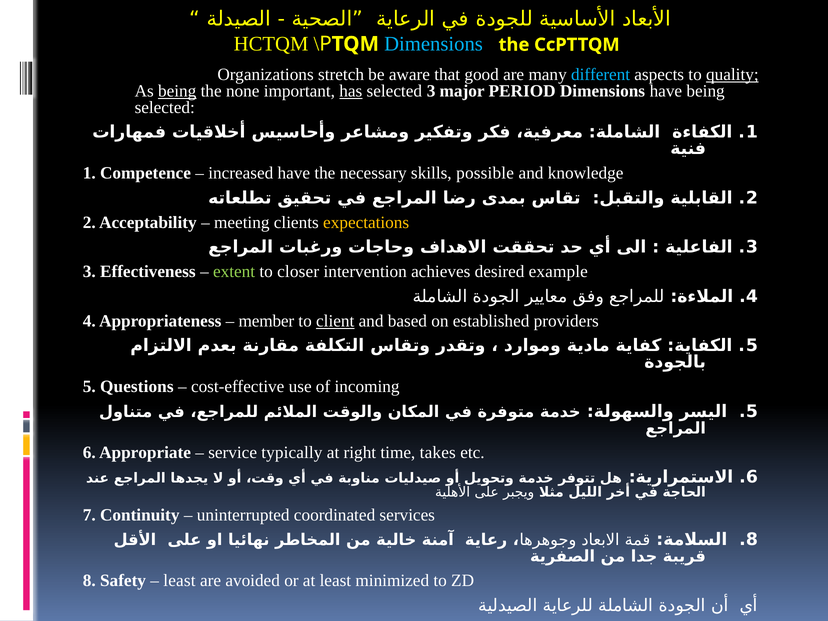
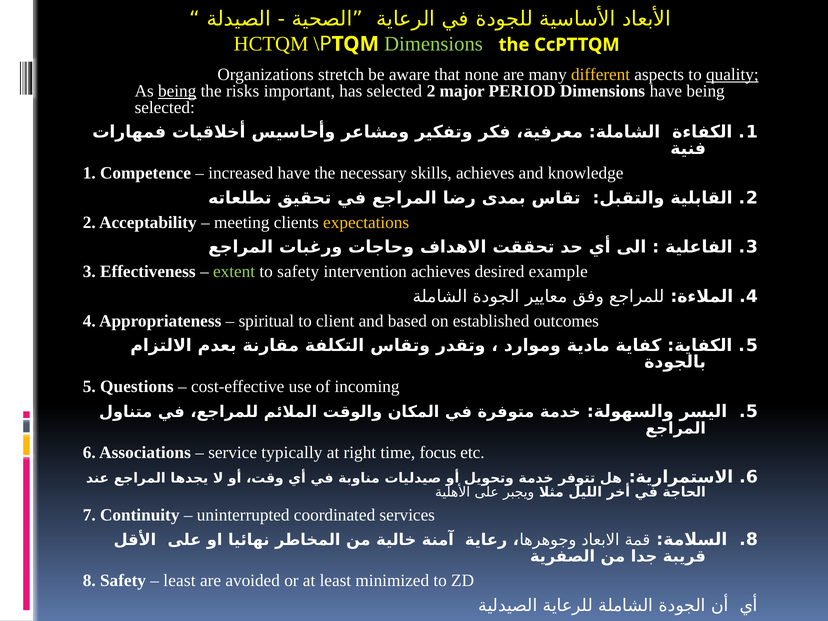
Dimensions at (434, 44) colour: light blue -> light green
good: good -> none
different colour: light blue -> yellow
none: none -> risks
has underline: present -> none
selected 3: 3 -> 2
skills possible: possible -> achieves
to closer: closer -> safety
member: member -> spiritual
client underline: present -> none
providers: providers -> outcomes
Appropriate: Appropriate -> Associations
takes: takes -> focus
